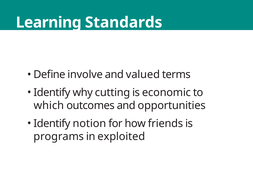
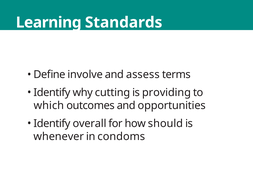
valued: valued -> assess
economic: economic -> providing
notion: notion -> overall
friends: friends -> should
programs: programs -> whenever
exploited: exploited -> condoms
